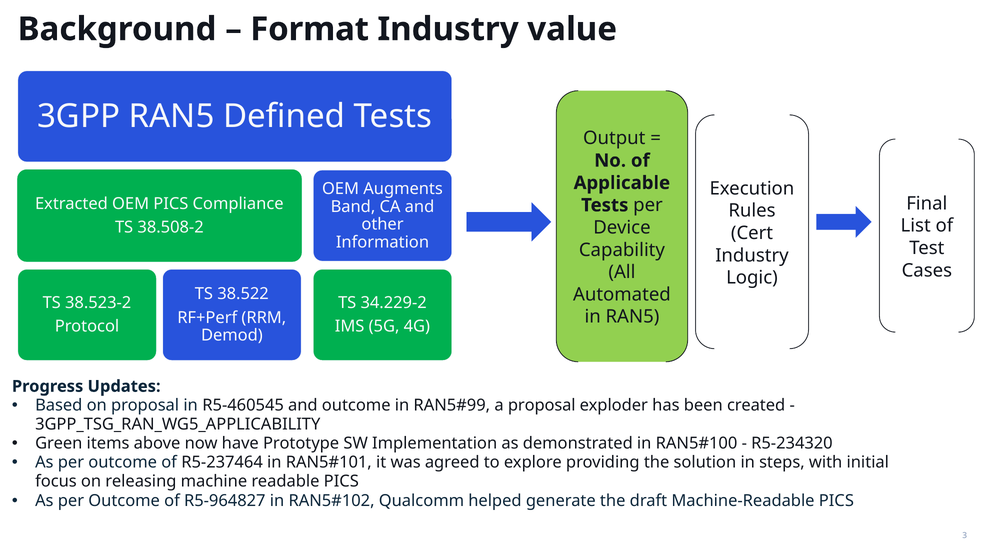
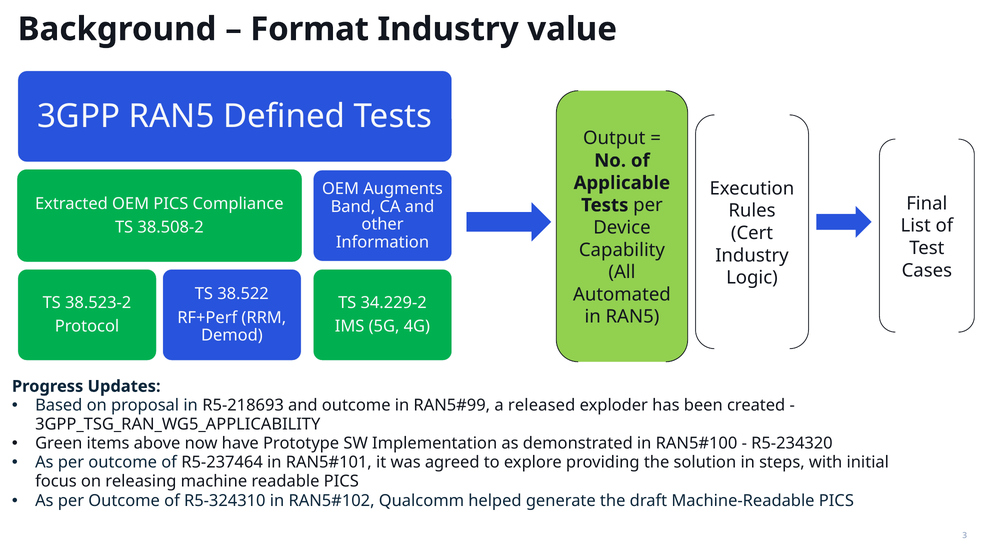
R5-460545: R5-460545 -> R5-218693
a proposal: proposal -> released
R5-964827: R5-964827 -> R5-324310
